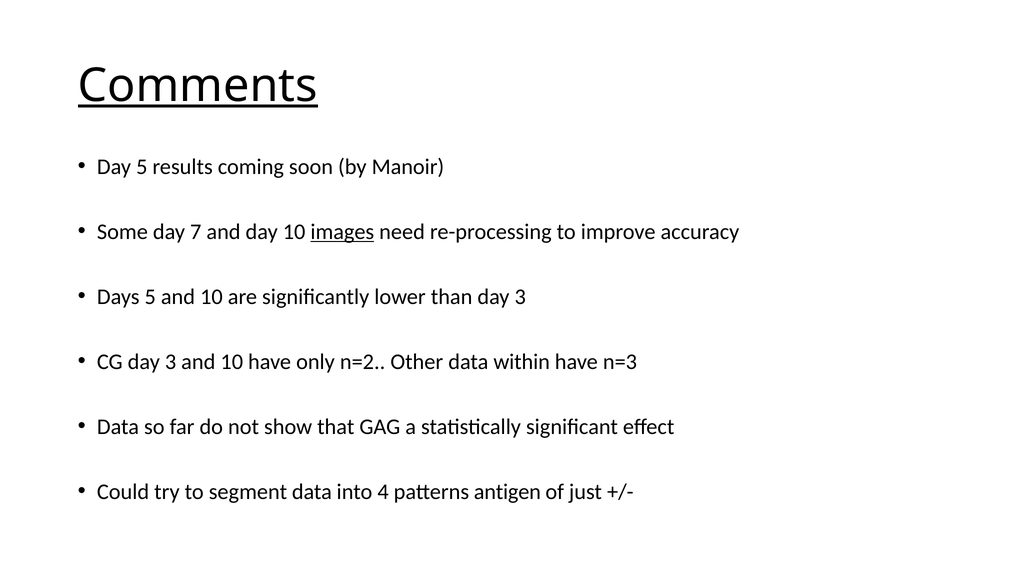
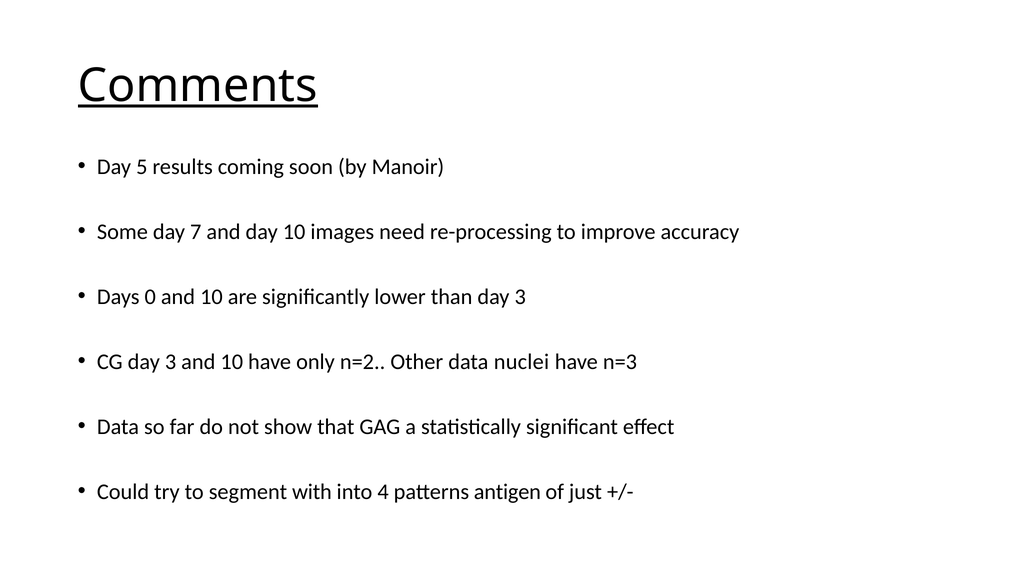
images underline: present -> none
Days 5: 5 -> 0
within: within -> nuclei
segment data: data -> with
